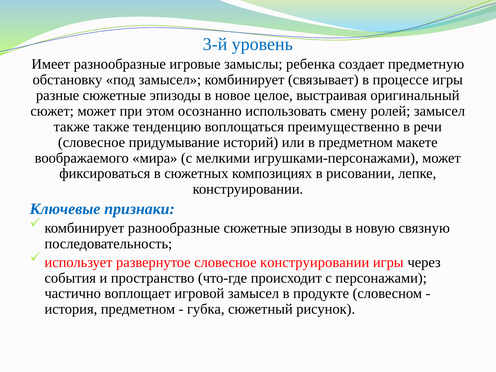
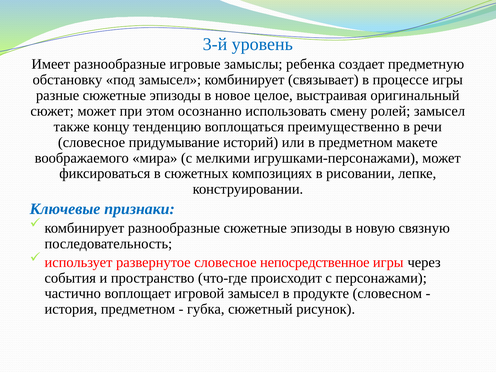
также также: также -> концу
словесное конструировании: конструировании -> непосредственное
